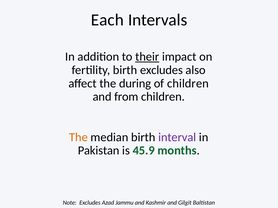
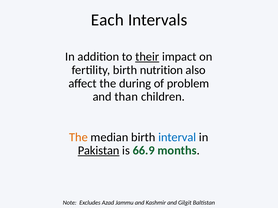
birth excludes: excludes -> nutrition
of children: children -> problem
from: from -> than
interval colour: purple -> blue
Pakistan underline: none -> present
45.9: 45.9 -> 66.9
